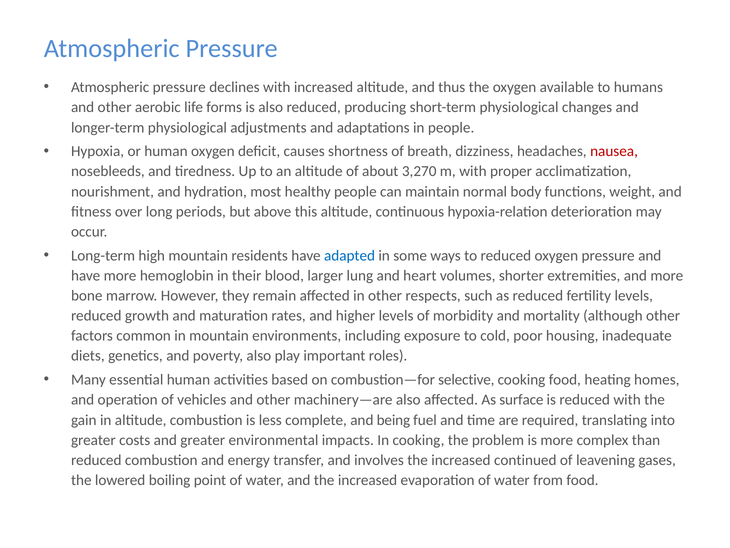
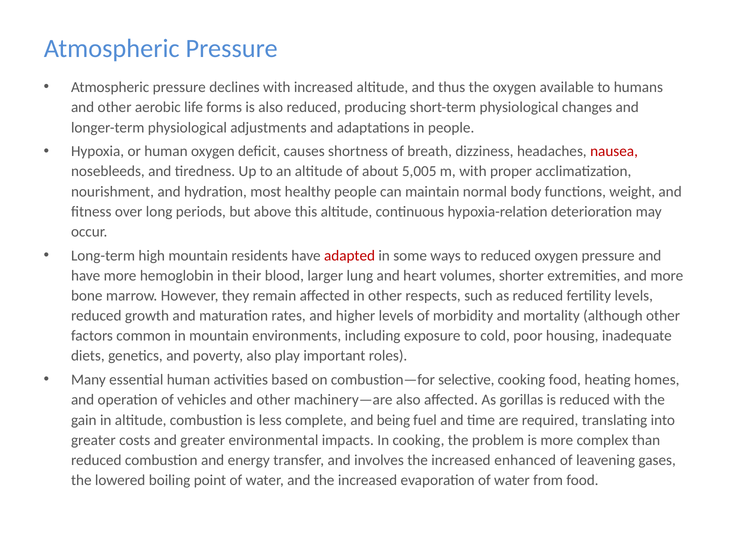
3,270: 3,270 -> 5,005
adapted colour: blue -> red
surface: surface -> gorillas
continued: continued -> enhanced
